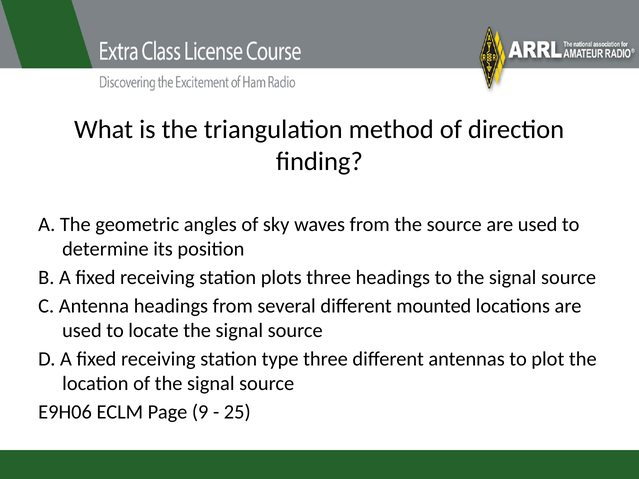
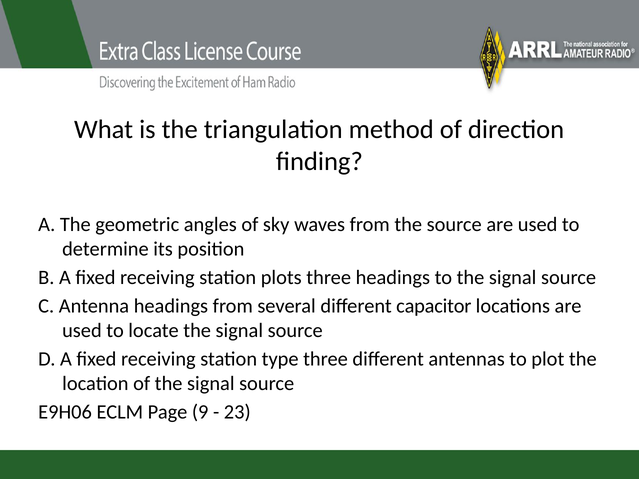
mounted: mounted -> capacitor
25: 25 -> 23
